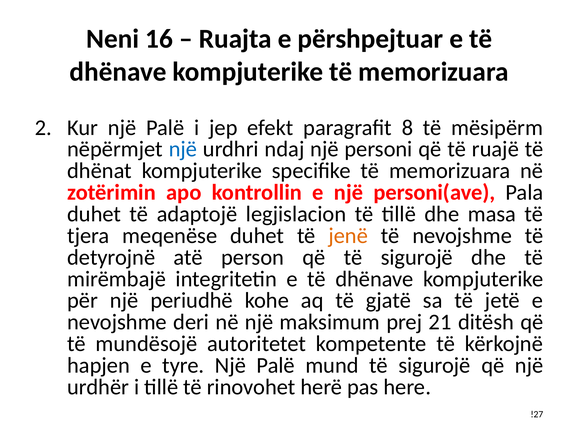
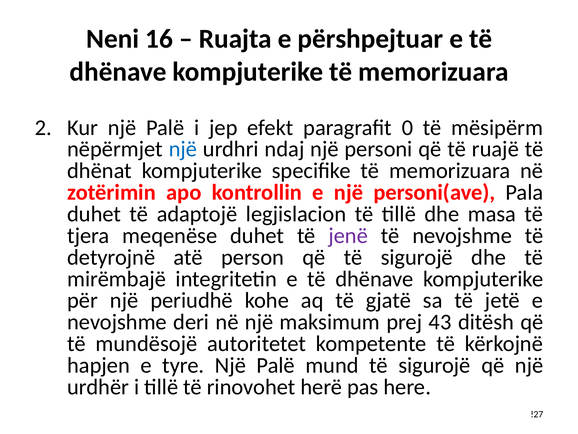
8: 8 -> 0
jenë colour: orange -> purple
21: 21 -> 43
